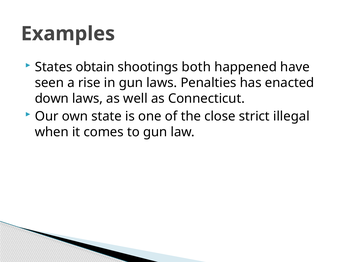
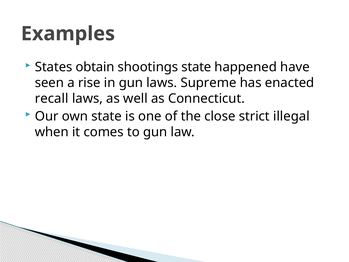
shootings both: both -> state
Penalties: Penalties -> Supreme
down: down -> recall
